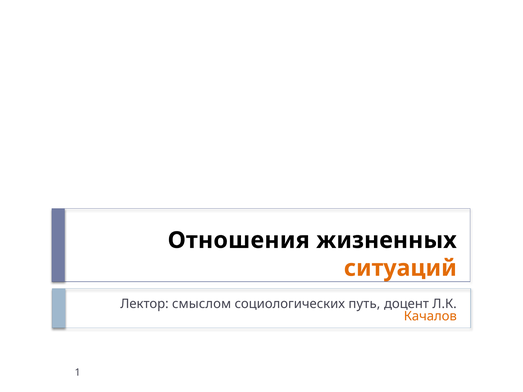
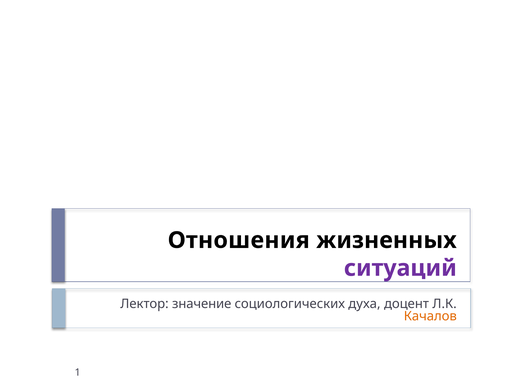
ситуаций colour: orange -> purple
смыслом: смыслом -> значение
путь: путь -> духа
